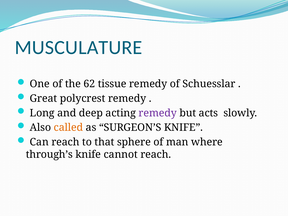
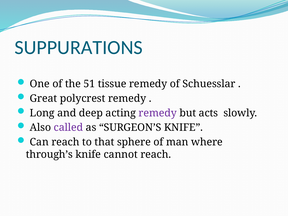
MUSCULATURE: MUSCULATURE -> SUPPURATIONS
62: 62 -> 51
called colour: orange -> purple
